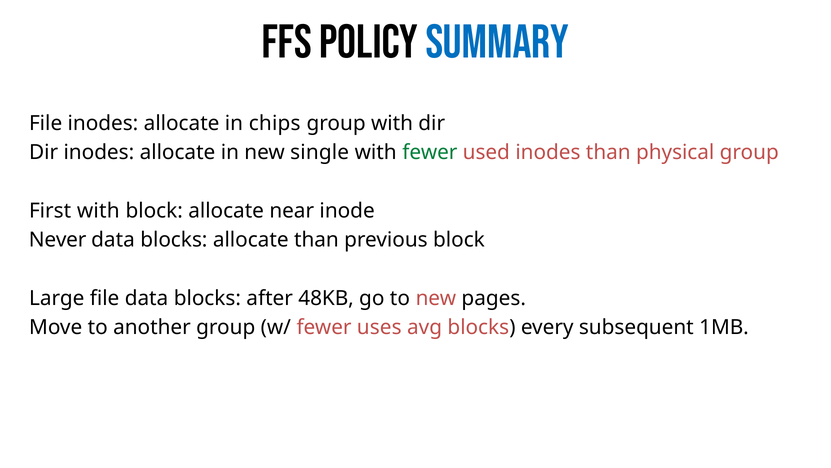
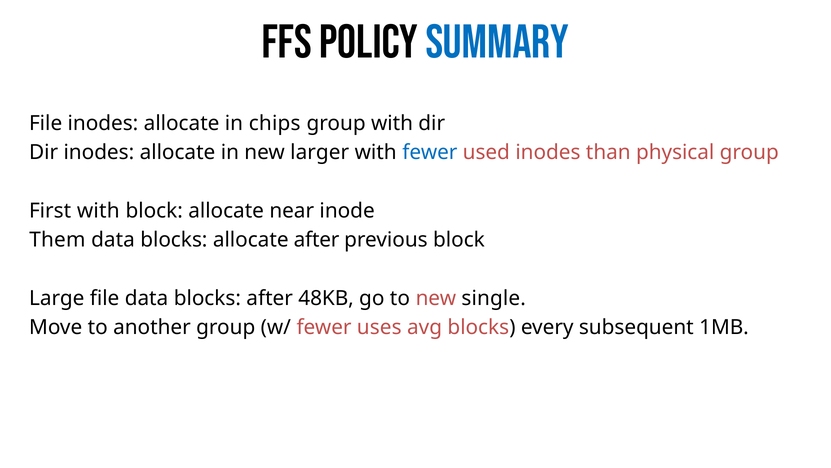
single: single -> larger
fewer at (430, 152) colour: green -> blue
Never: Never -> Them
allocate than: than -> after
pages: pages -> single
